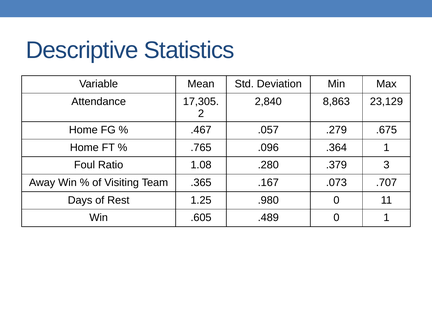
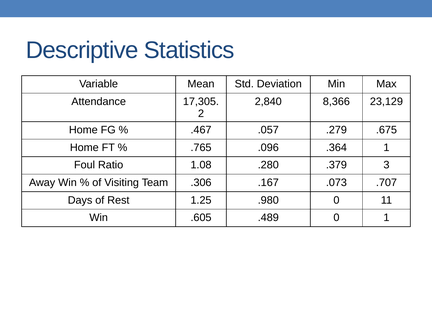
8,863: 8,863 -> 8,366
.365: .365 -> .306
